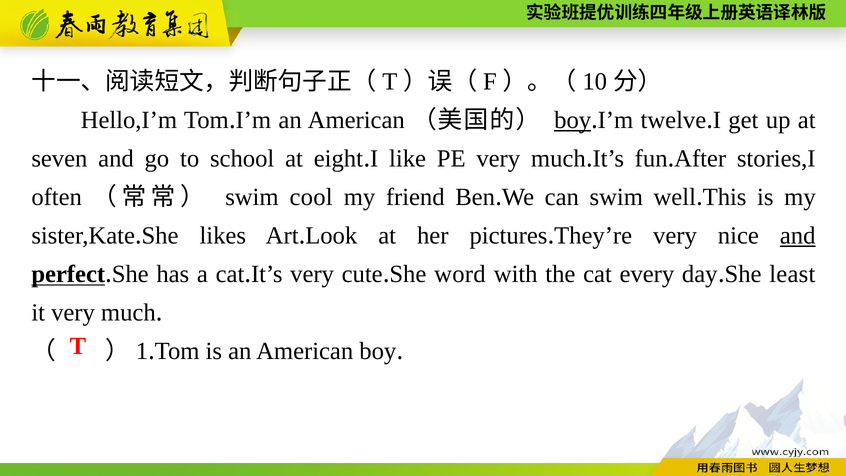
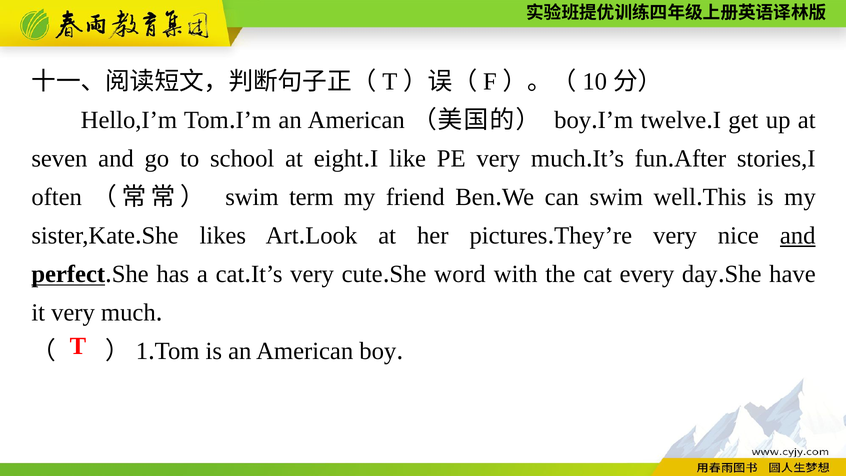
boy at (573, 120) underline: present -> none
cool: cool -> term
least: least -> have
